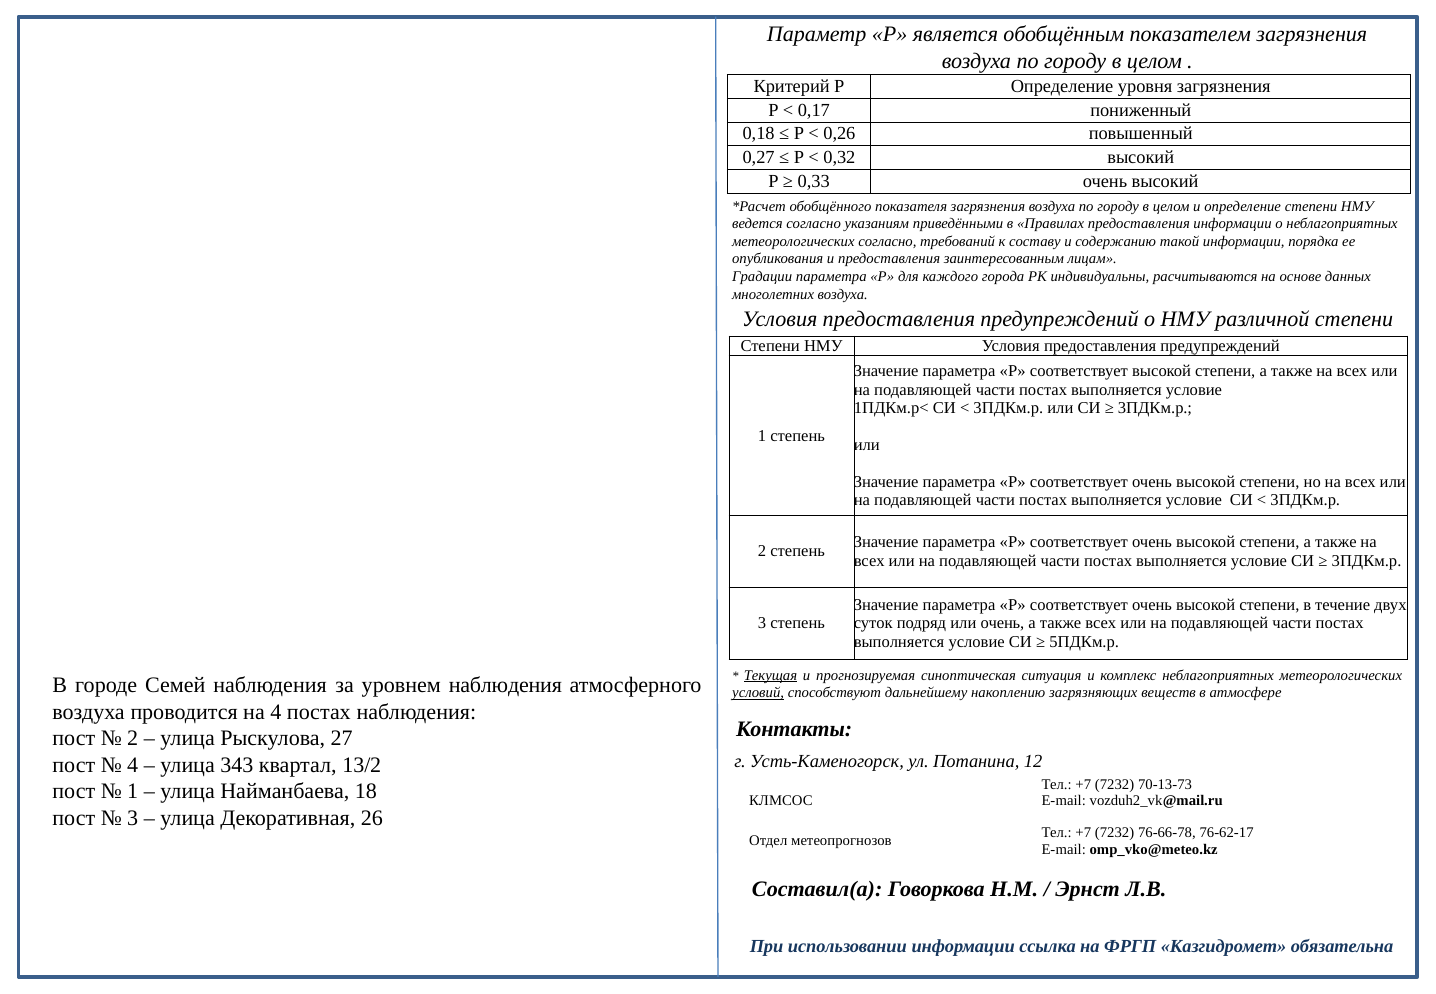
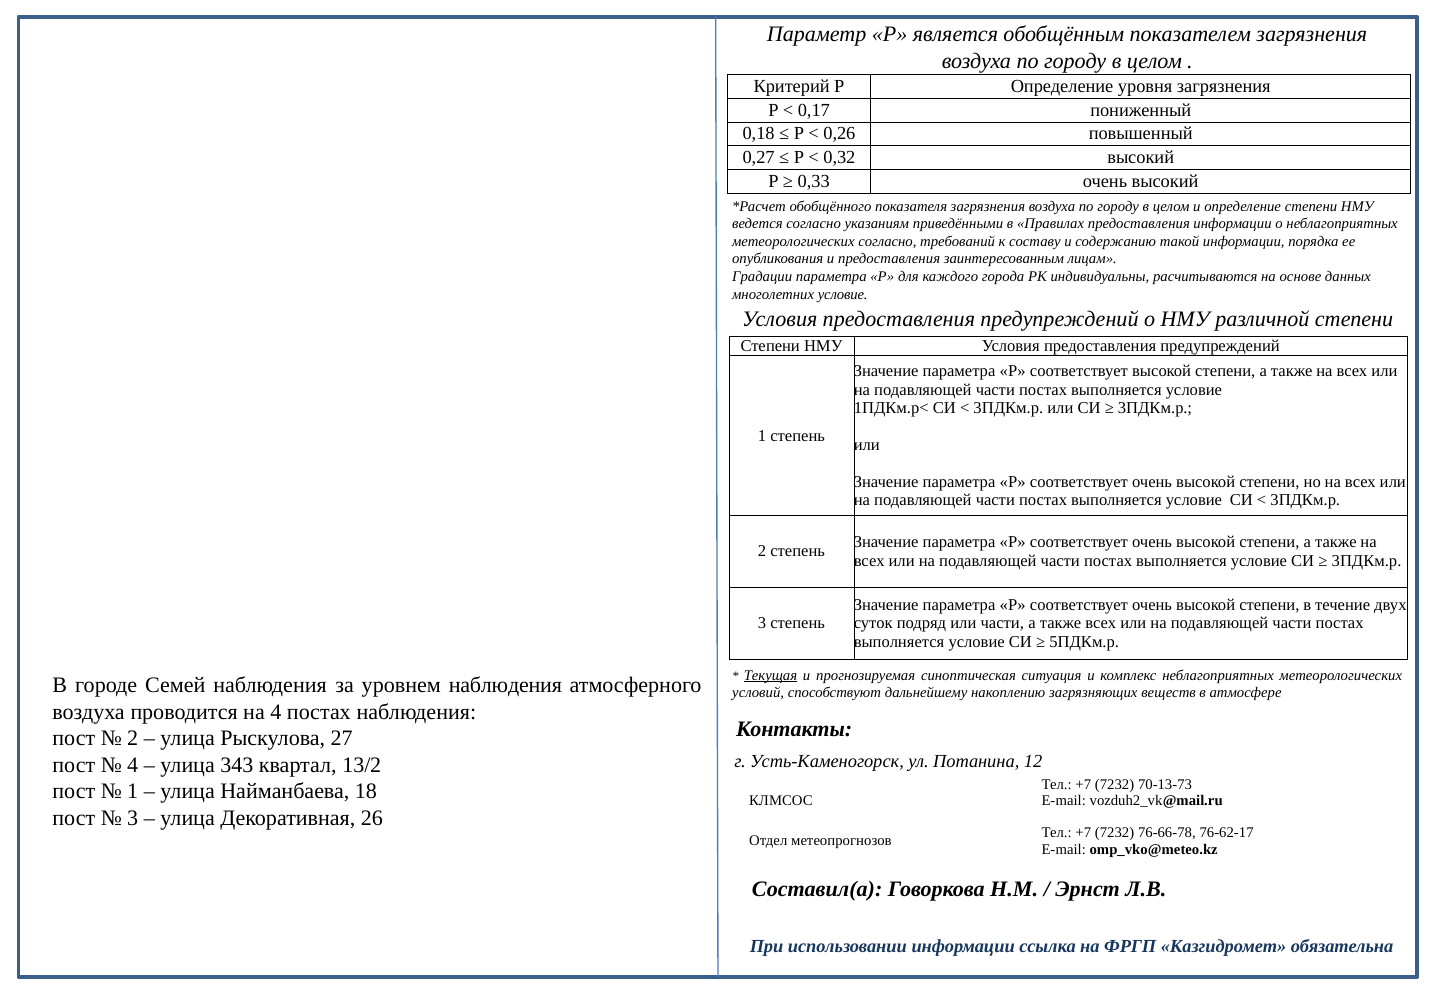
многолетних воздуха: воздуха -> условие
или очень: очень -> части
условий underline: present -> none
